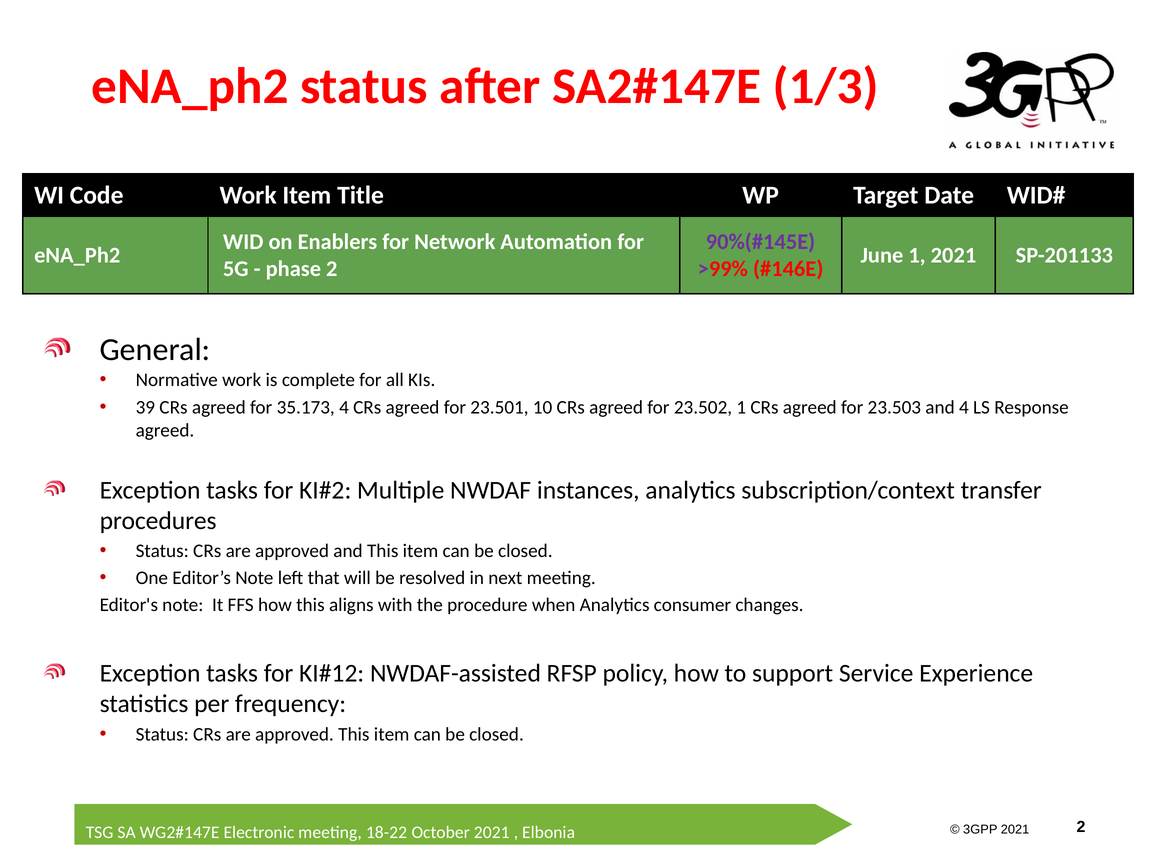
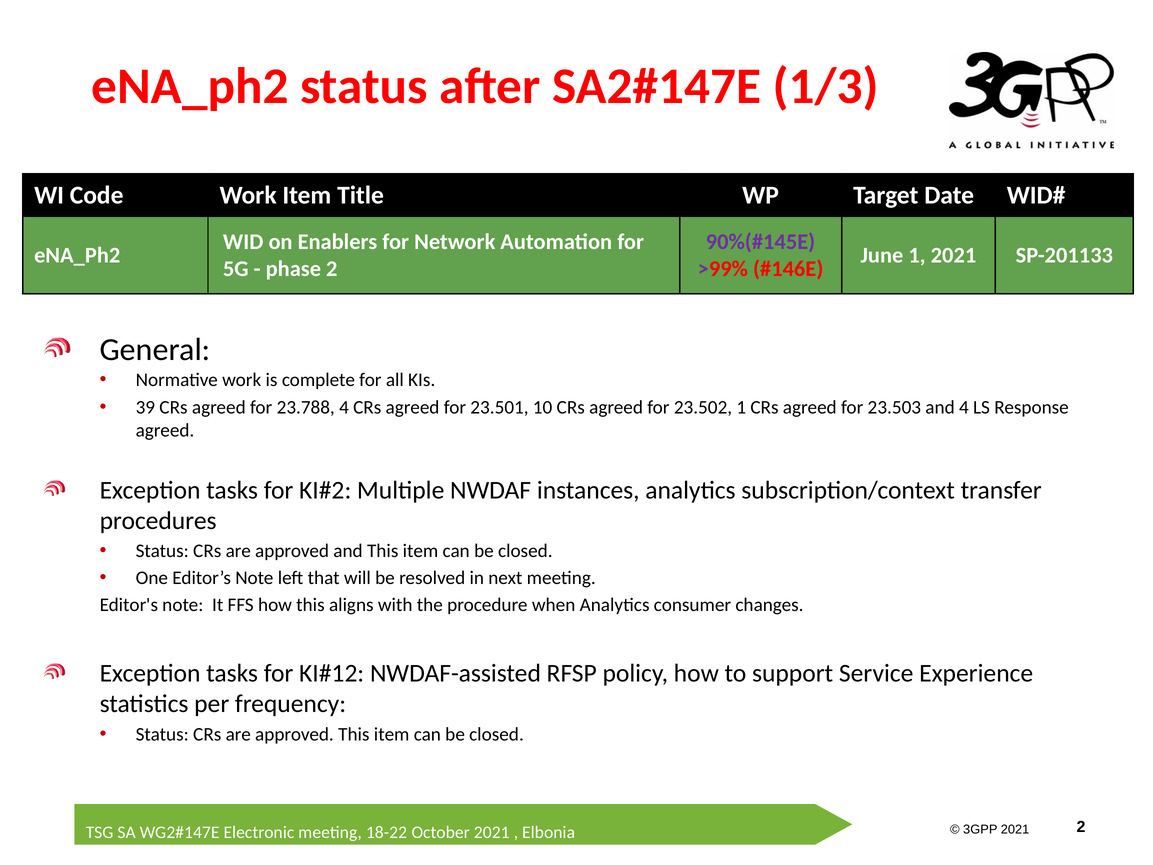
35.173: 35.173 -> 23.788
